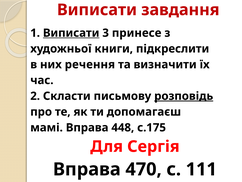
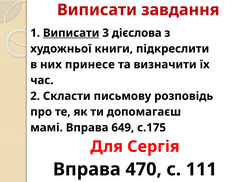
принесе: принесе -> дієслова
речення: речення -> принесе
розповідь underline: present -> none
448: 448 -> 649
